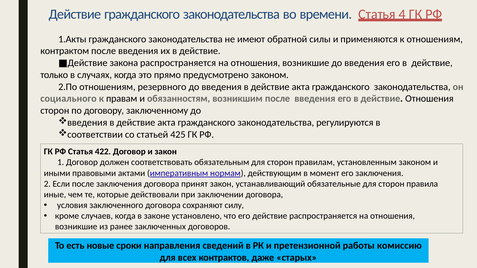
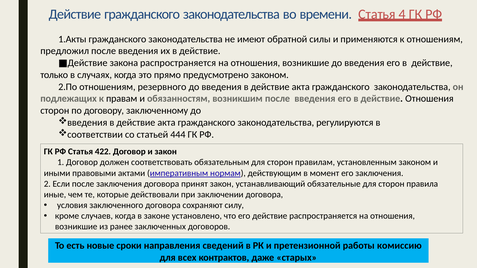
контрактом: контрактом -> предложил
социального: социального -> подлежащих
425: 425 -> 444
